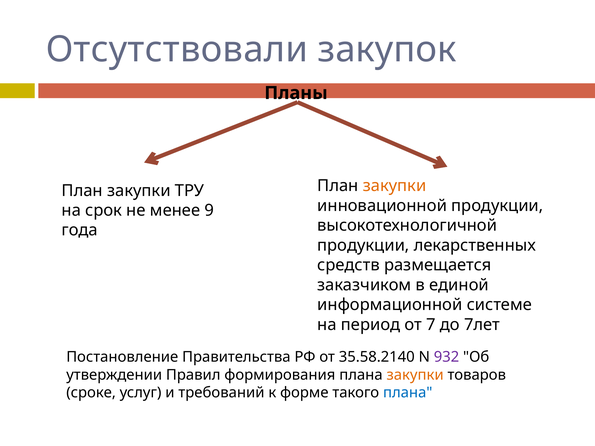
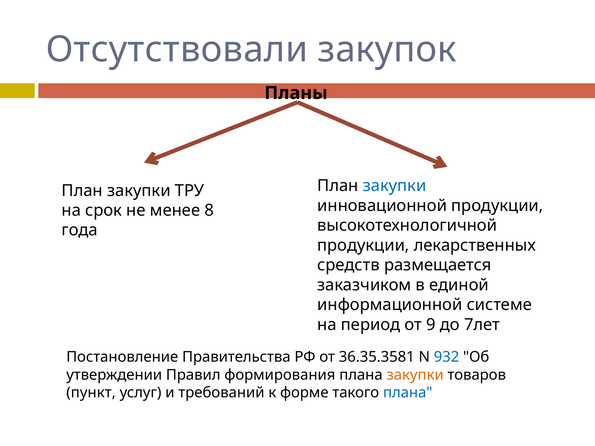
закупки at (395, 186) colour: orange -> blue
9: 9 -> 8
7: 7 -> 9
35.58.2140: 35.58.2140 -> 36.35.3581
932 colour: purple -> blue
сроке: сроке -> пункт
